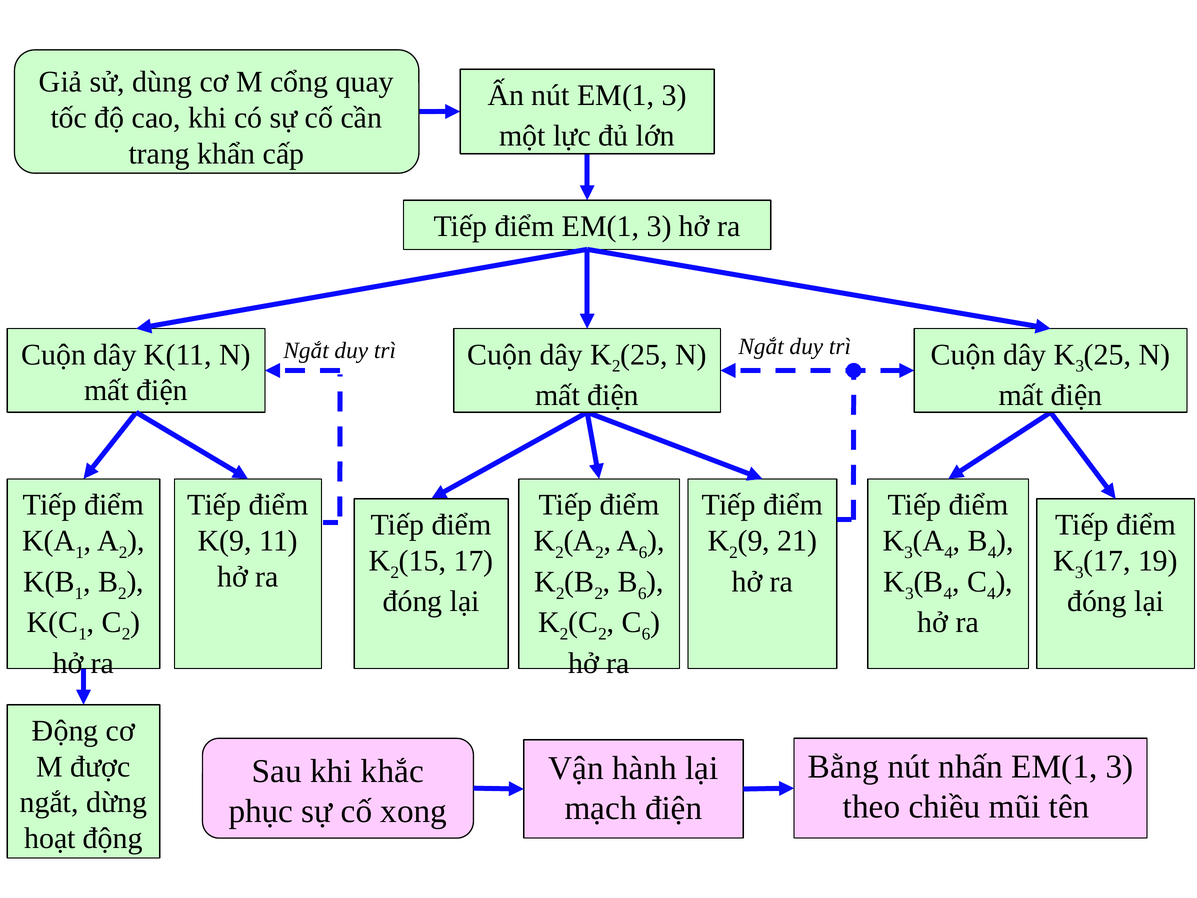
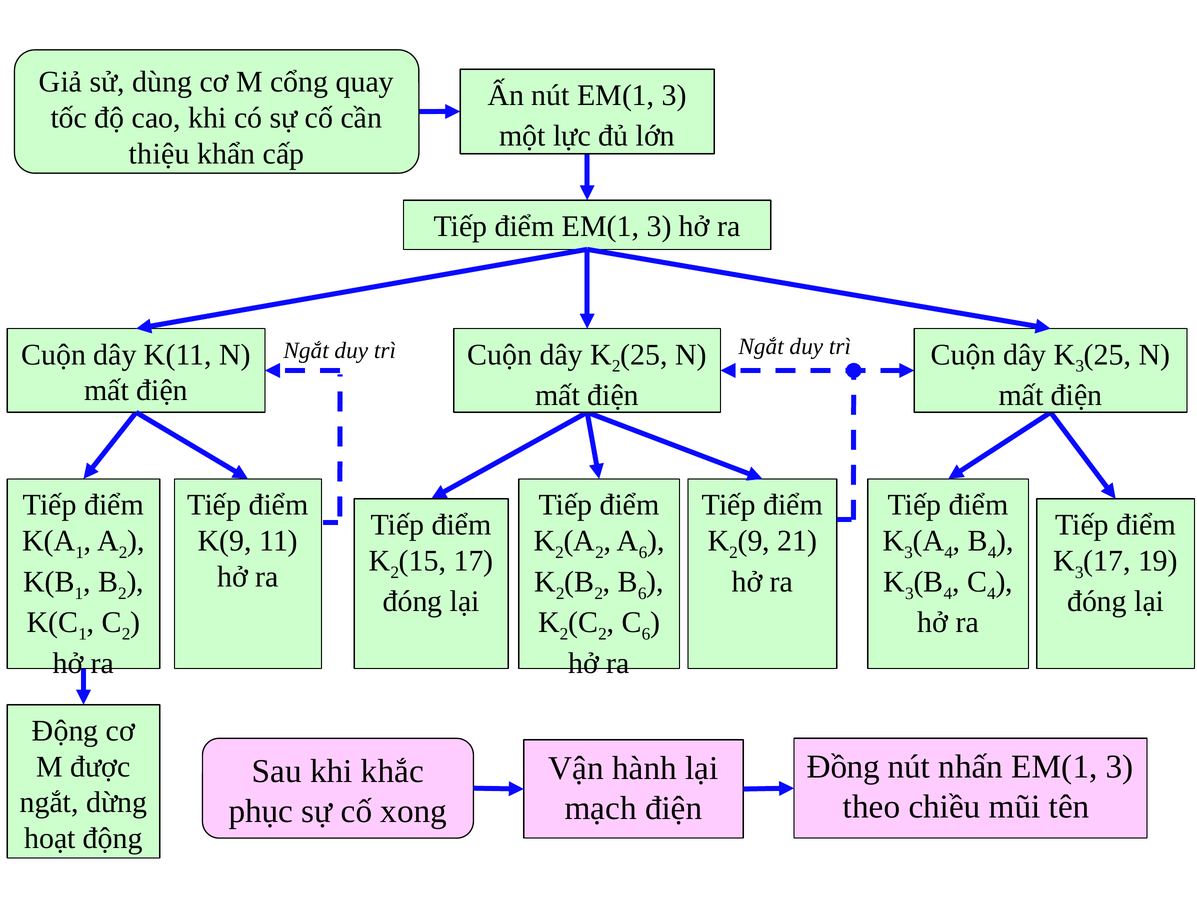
trang: trang -> thiệu
Bằng: Bằng -> Đồng
